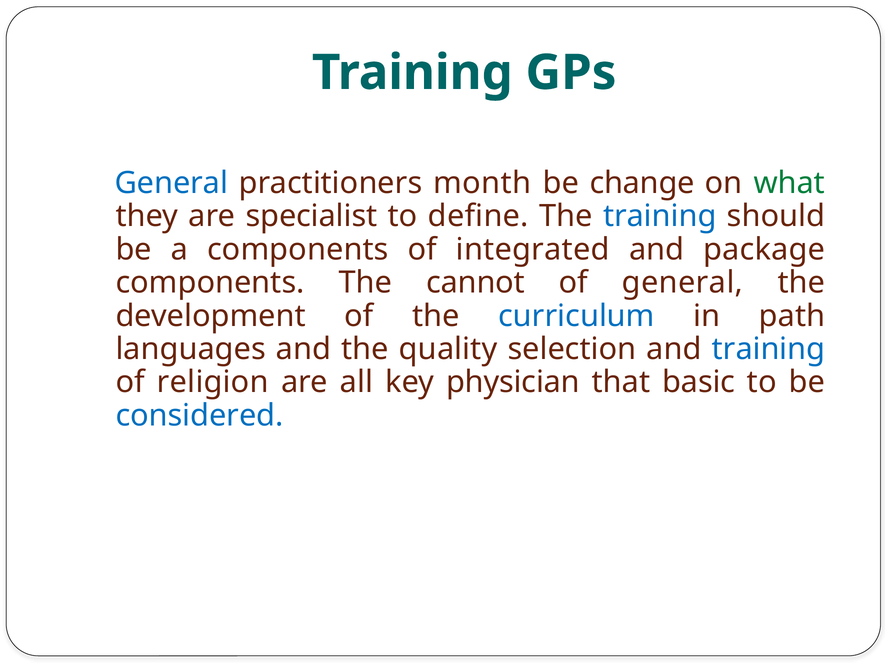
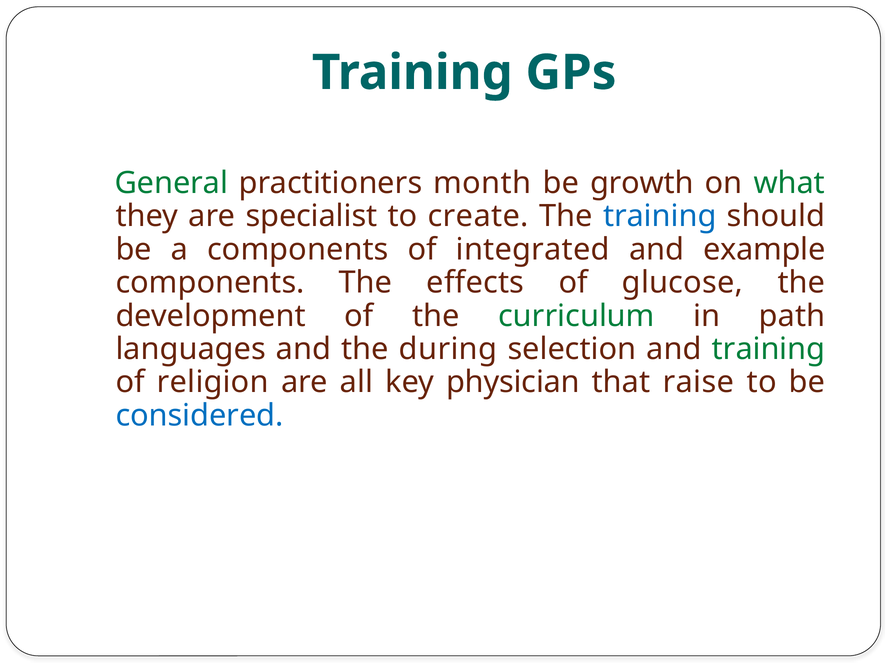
General at (171, 183) colour: blue -> green
change: change -> growth
define: define -> create
package: package -> example
cannot: cannot -> effects
of general: general -> glucose
curriculum colour: blue -> green
quality: quality -> during
training at (769, 349) colour: blue -> green
basic: basic -> raise
